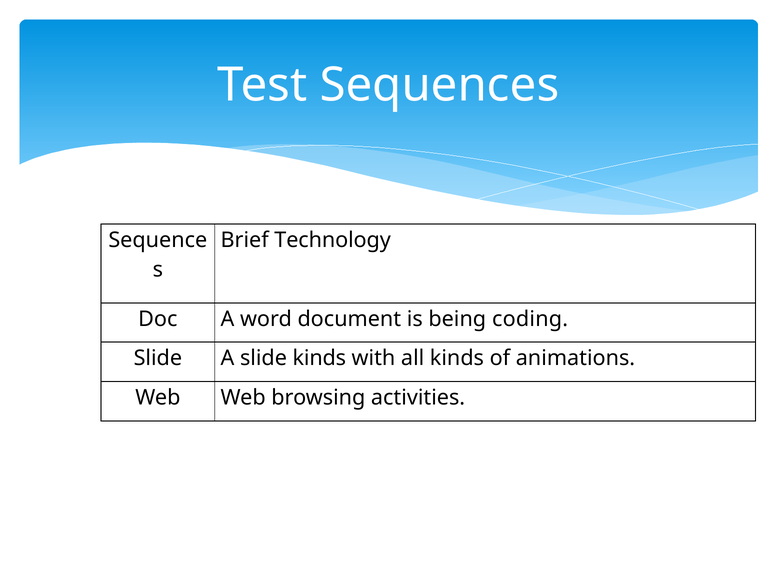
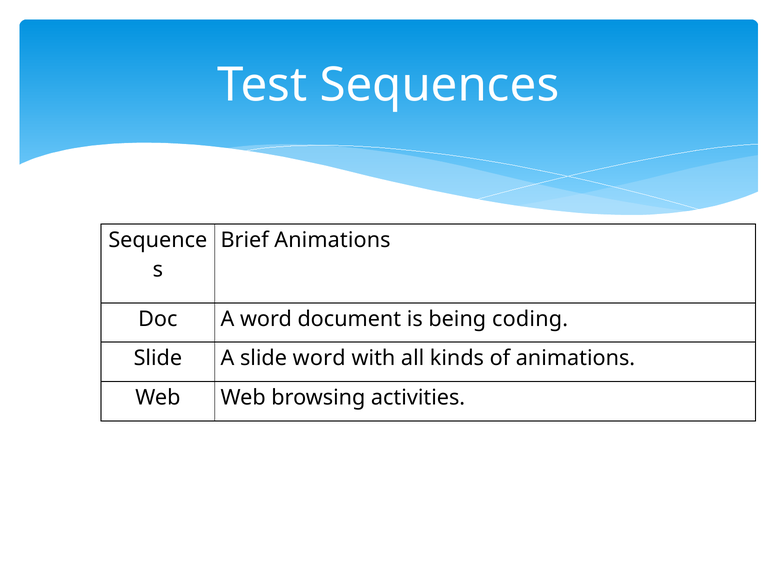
Brief Technology: Technology -> Animations
slide kinds: kinds -> word
